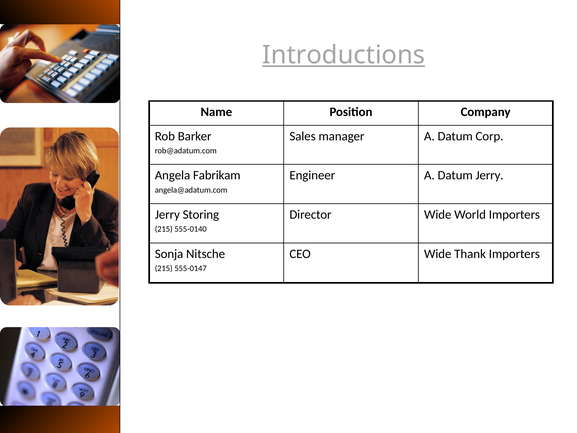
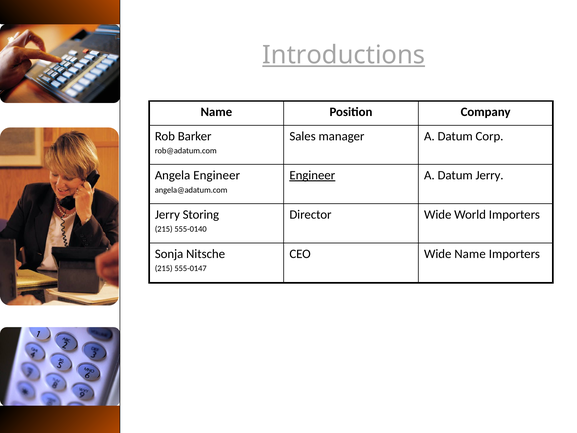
Angela Fabrikam: Fabrikam -> Engineer
Engineer at (312, 175) underline: none -> present
Wide Thank: Thank -> Name
